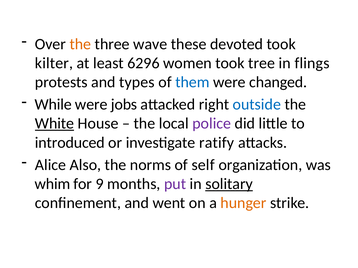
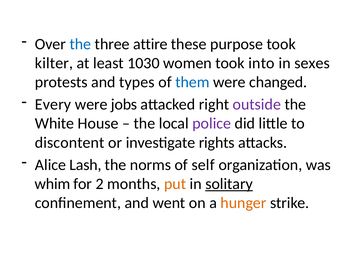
the at (80, 44) colour: orange -> blue
wave: wave -> attire
devoted: devoted -> purpose
6296: 6296 -> 1030
tree: tree -> into
flings: flings -> sexes
While: While -> Every
outside colour: blue -> purple
White underline: present -> none
introduced: introduced -> discontent
ratify: ratify -> rights
Also: Also -> Lash
9: 9 -> 2
put colour: purple -> orange
